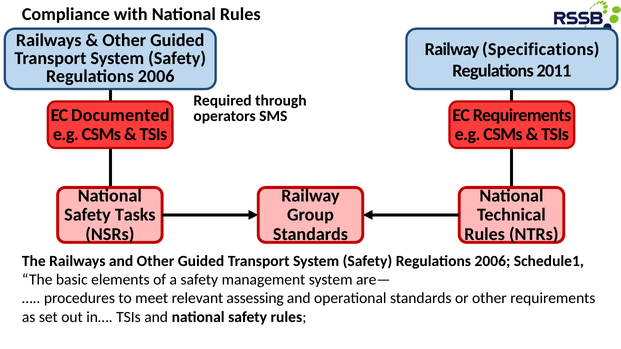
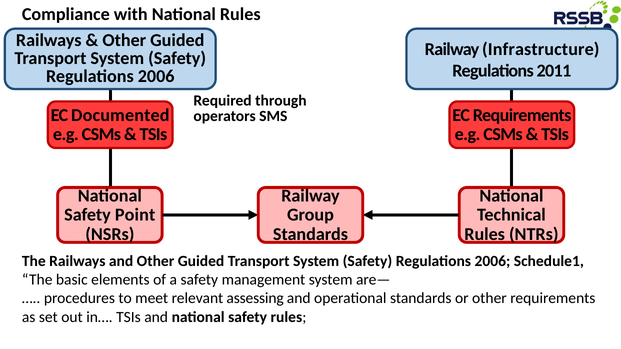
Specifications: Specifications -> Infrastructure
Tasks: Tasks -> Point
